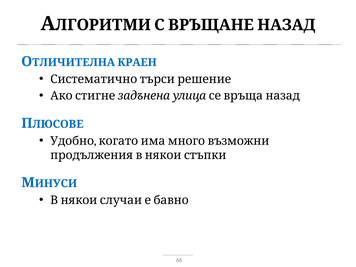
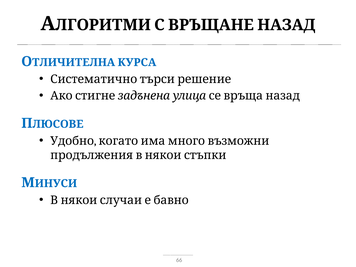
КРАЕН: КРАЕН -> КУРСА
